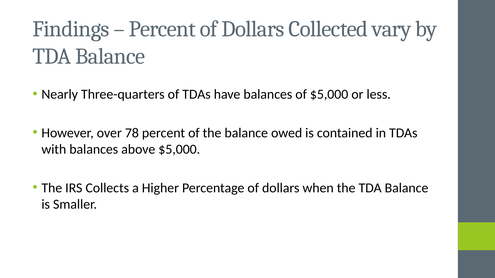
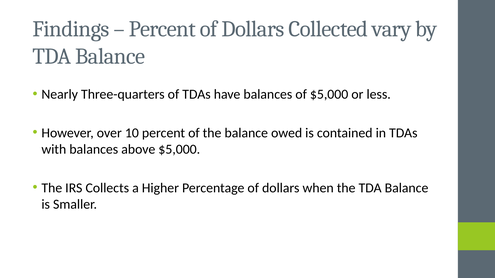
78: 78 -> 10
